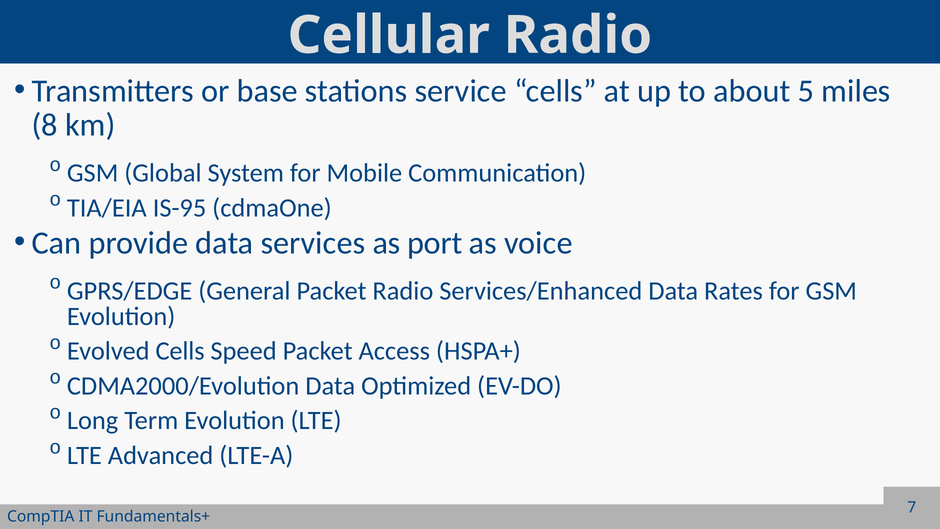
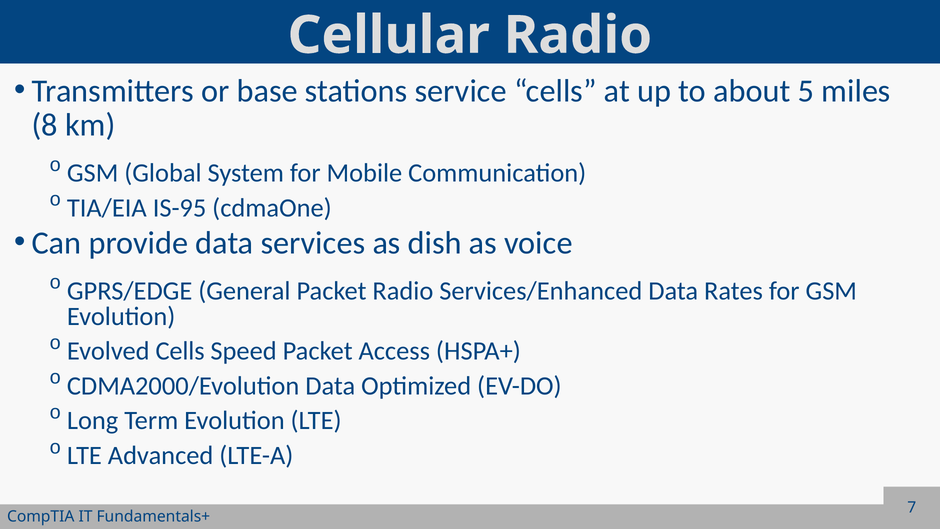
port: port -> dish
